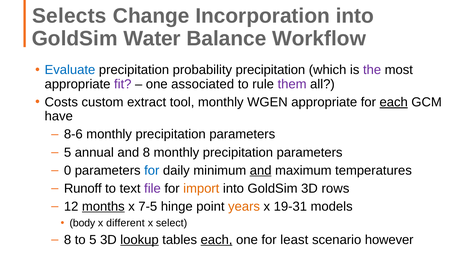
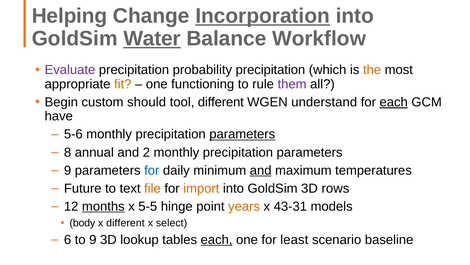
Selects: Selects -> Helping
Incorporation underline: none -> present
Water underline: none -> present
Evaluate colour: blue -> purple
the colour: purple -> orange
fit colour: purple -> orange
associated: associated -> functioning
Costs: Costs -> Begin
extract: extract -> should
tool monthly: monthly -> different
WGEN appropriate: appropriate -> understand
8-6: 8-6 -> 5-6
parameters at (242, 134) underline: none -> present
5 at (68, 152): 5 -> 8
and 8: 8 -> 2
0 at (68, 170): 0 -> 9
Runoff: Runoff -> Future
file colour: purple -> orange
7-5: 7-5 -> 5-5
19-31: 19-31 -> 43-31
8 at (68, 239): 8 -> 6
to 5: 5 -> 9
lookup underline: present -> none
however: however -> baseline
